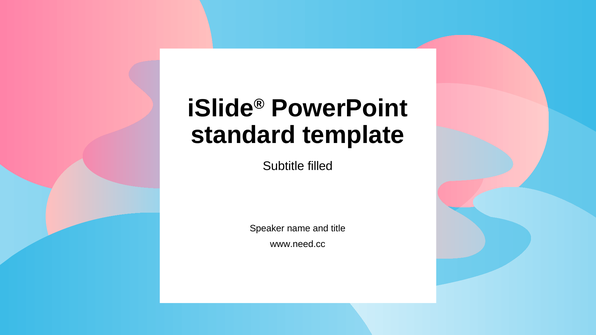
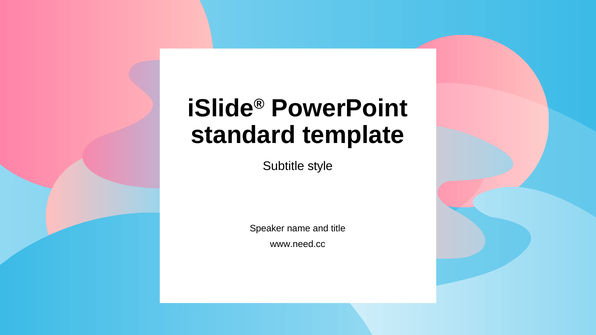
filled: filled -> style
